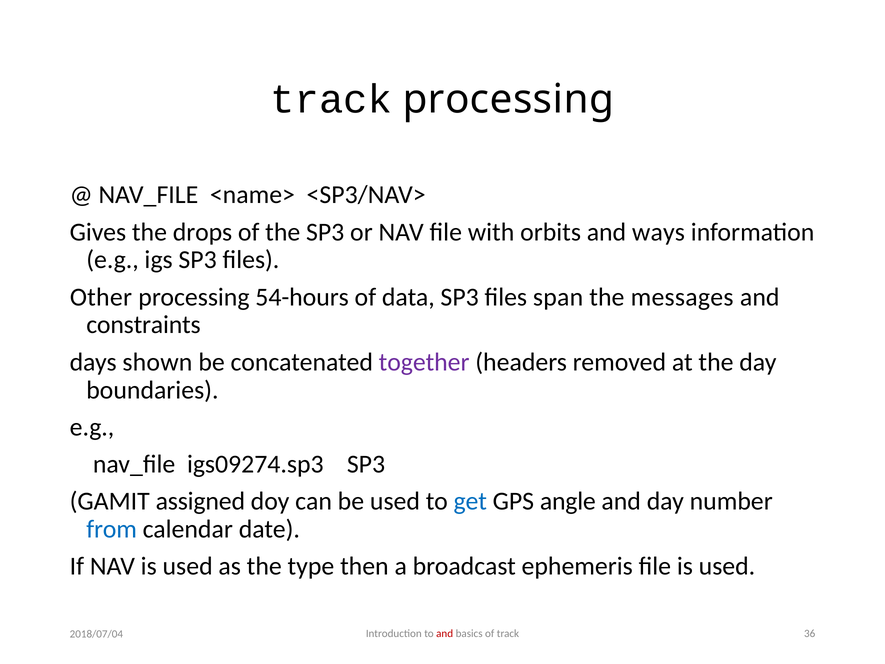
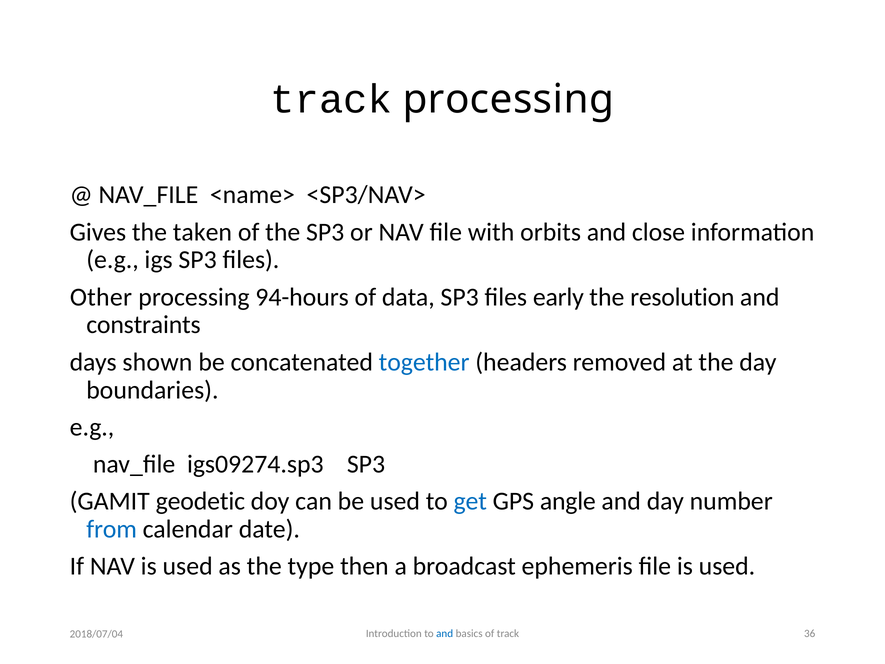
drops: drops -> taken
ways: ways -> close
54-hours: 54-hours -> 94-hours
span: span -> early
messages: messages -> resolution
together colour: purple -> blue
assigned: assigned -> geodetic
and at (445, 634) colour: red -> blue
